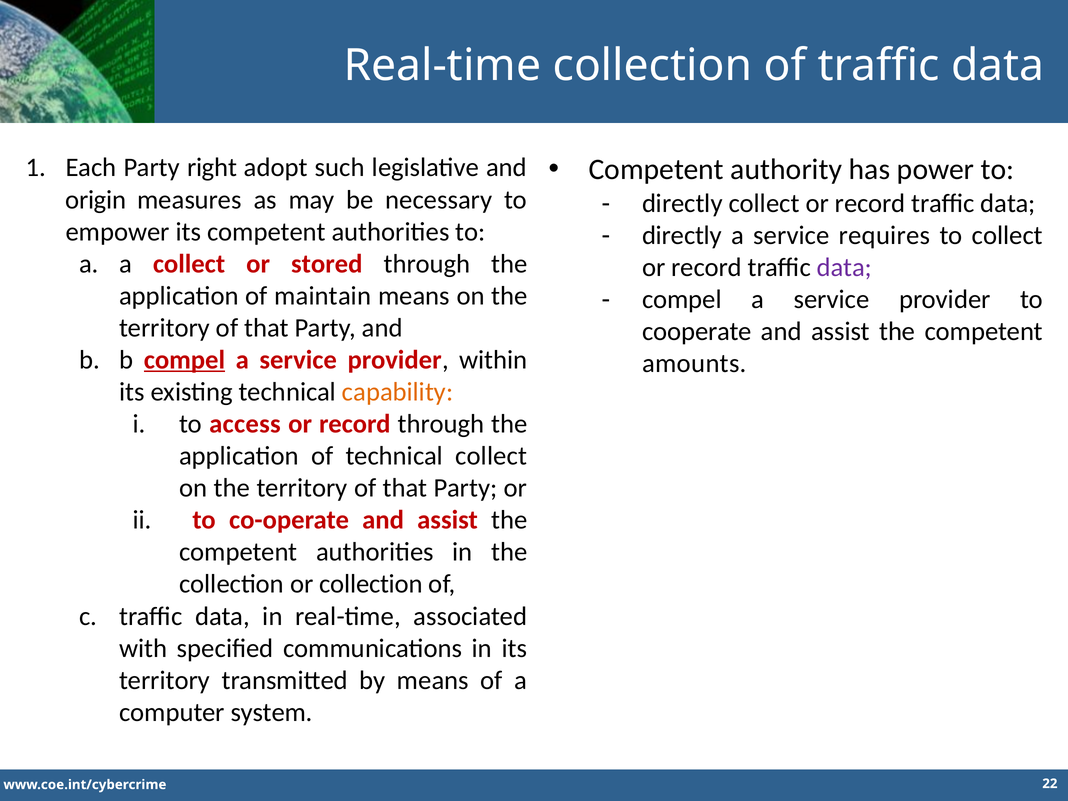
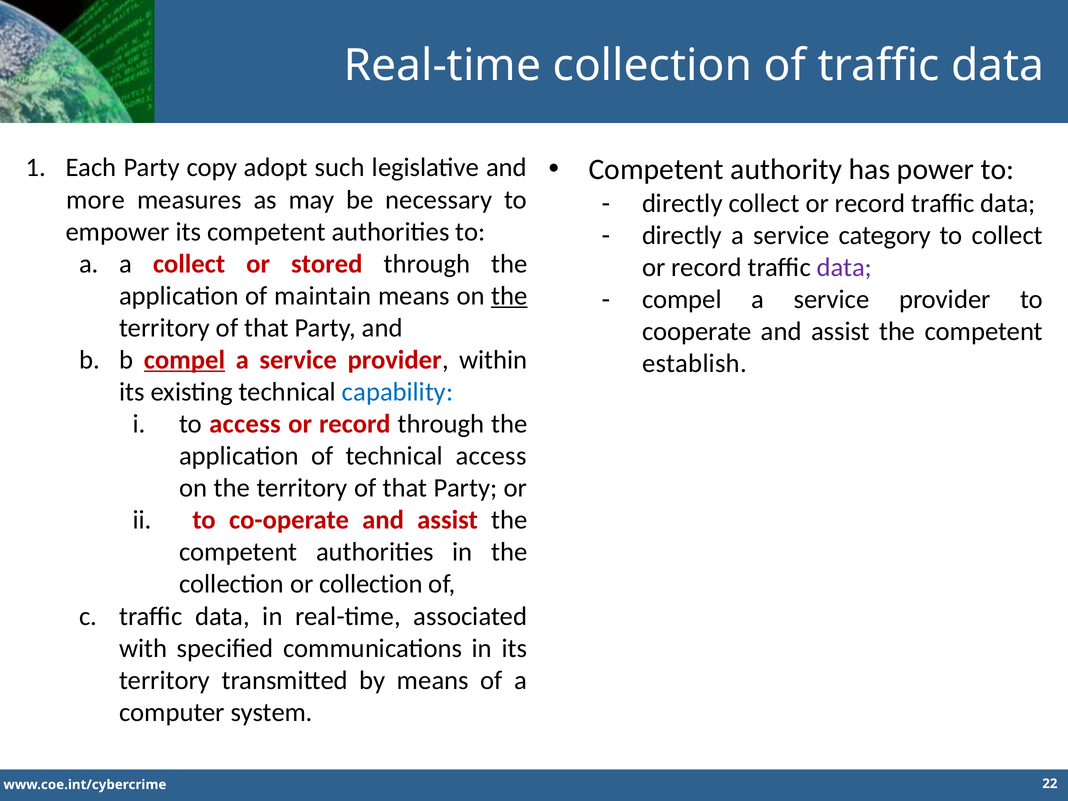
right: right -> copy
origin: origin -> more
requires: requires -> category
the at (509, 296) underline: none -> present
amounts: amounts -> establish
capability colour: orange -> blue
technical collect: collect -> access
